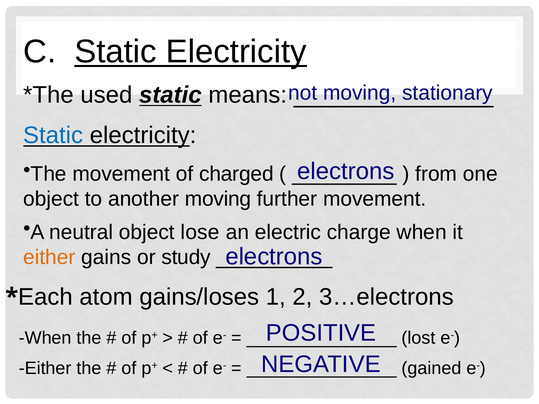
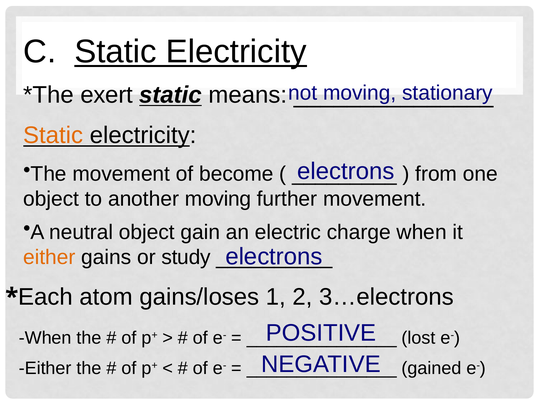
used: used -> exert
Static at (53, 135) colour: blue -> orange
charged: charged -> become
lose: lose -> gain
